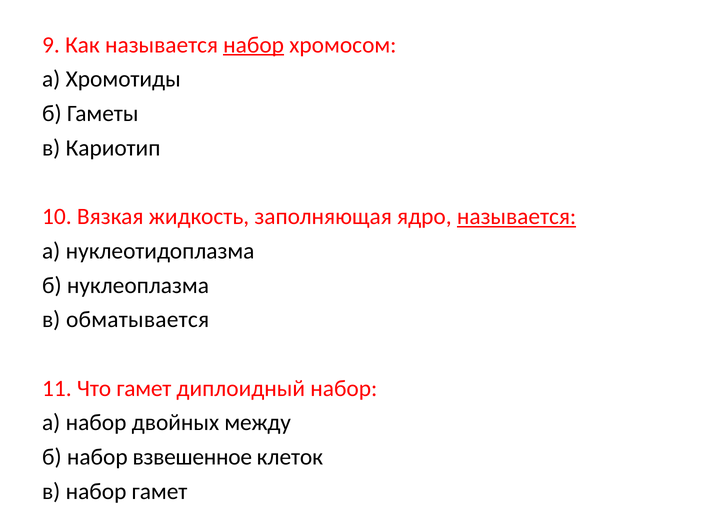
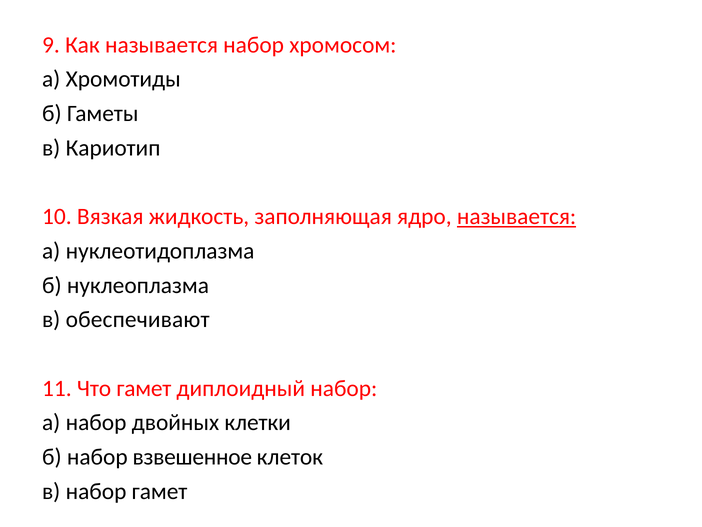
набор at (254, 45) underline: present -> none
обматывается: обматывается -> обеспечивают
между: между -> клетки
